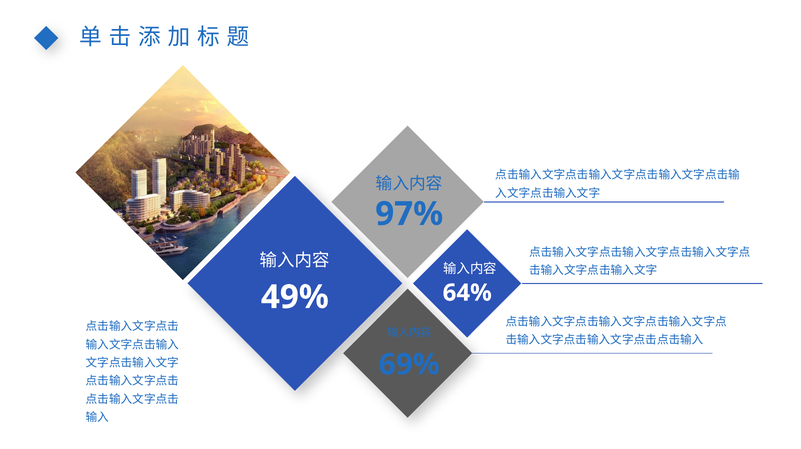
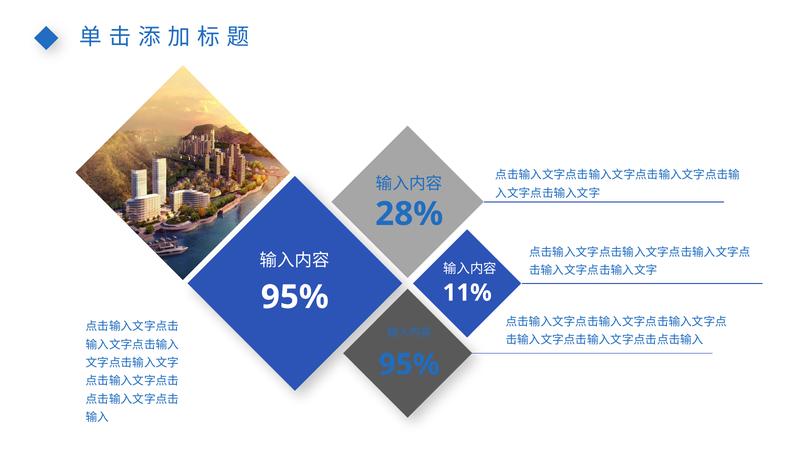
97%: 97% -> 28%
64%: 64% -> 11%
49% at (295, 297): 49% -> 95%
69% at (409, 364): 69% -> 95%
